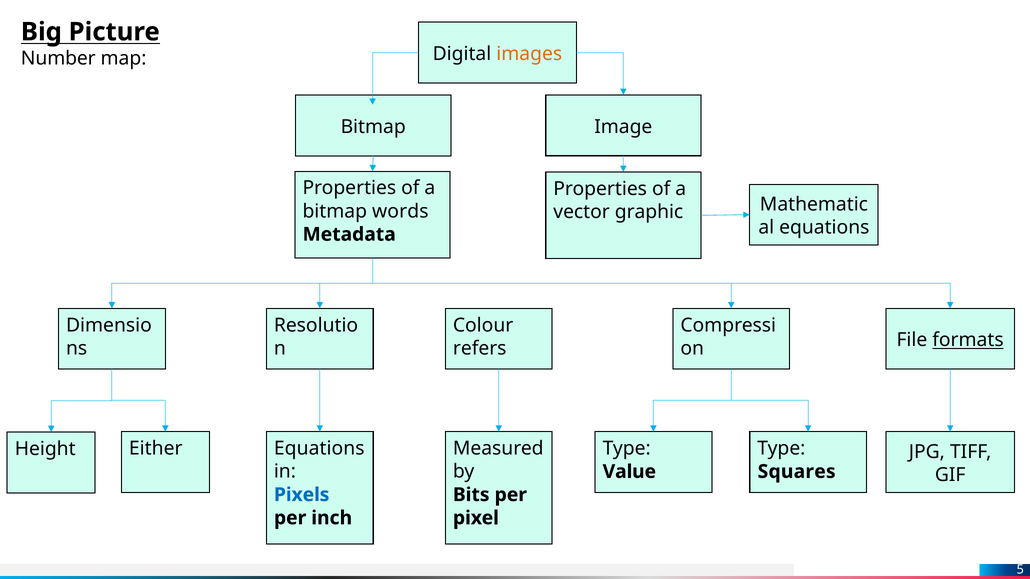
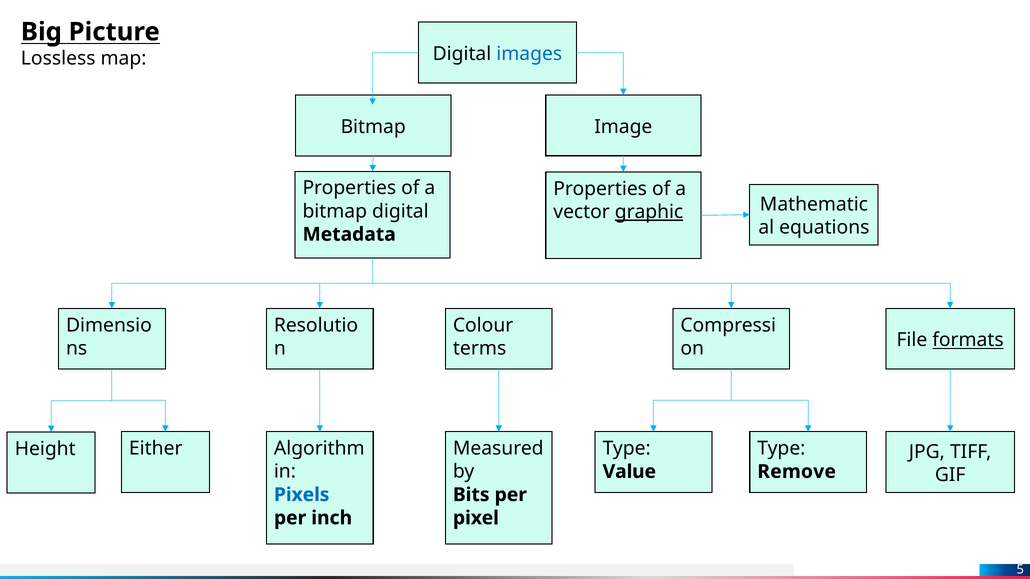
Number: Number -> Lossless
images colour: orange -> blue
bitmap words: words -> digital
graphic underline: none -> present
refers: refers -> terms
Equations at (319, 449): Equations -> Algorithm
Squares: Squares -> Remove
